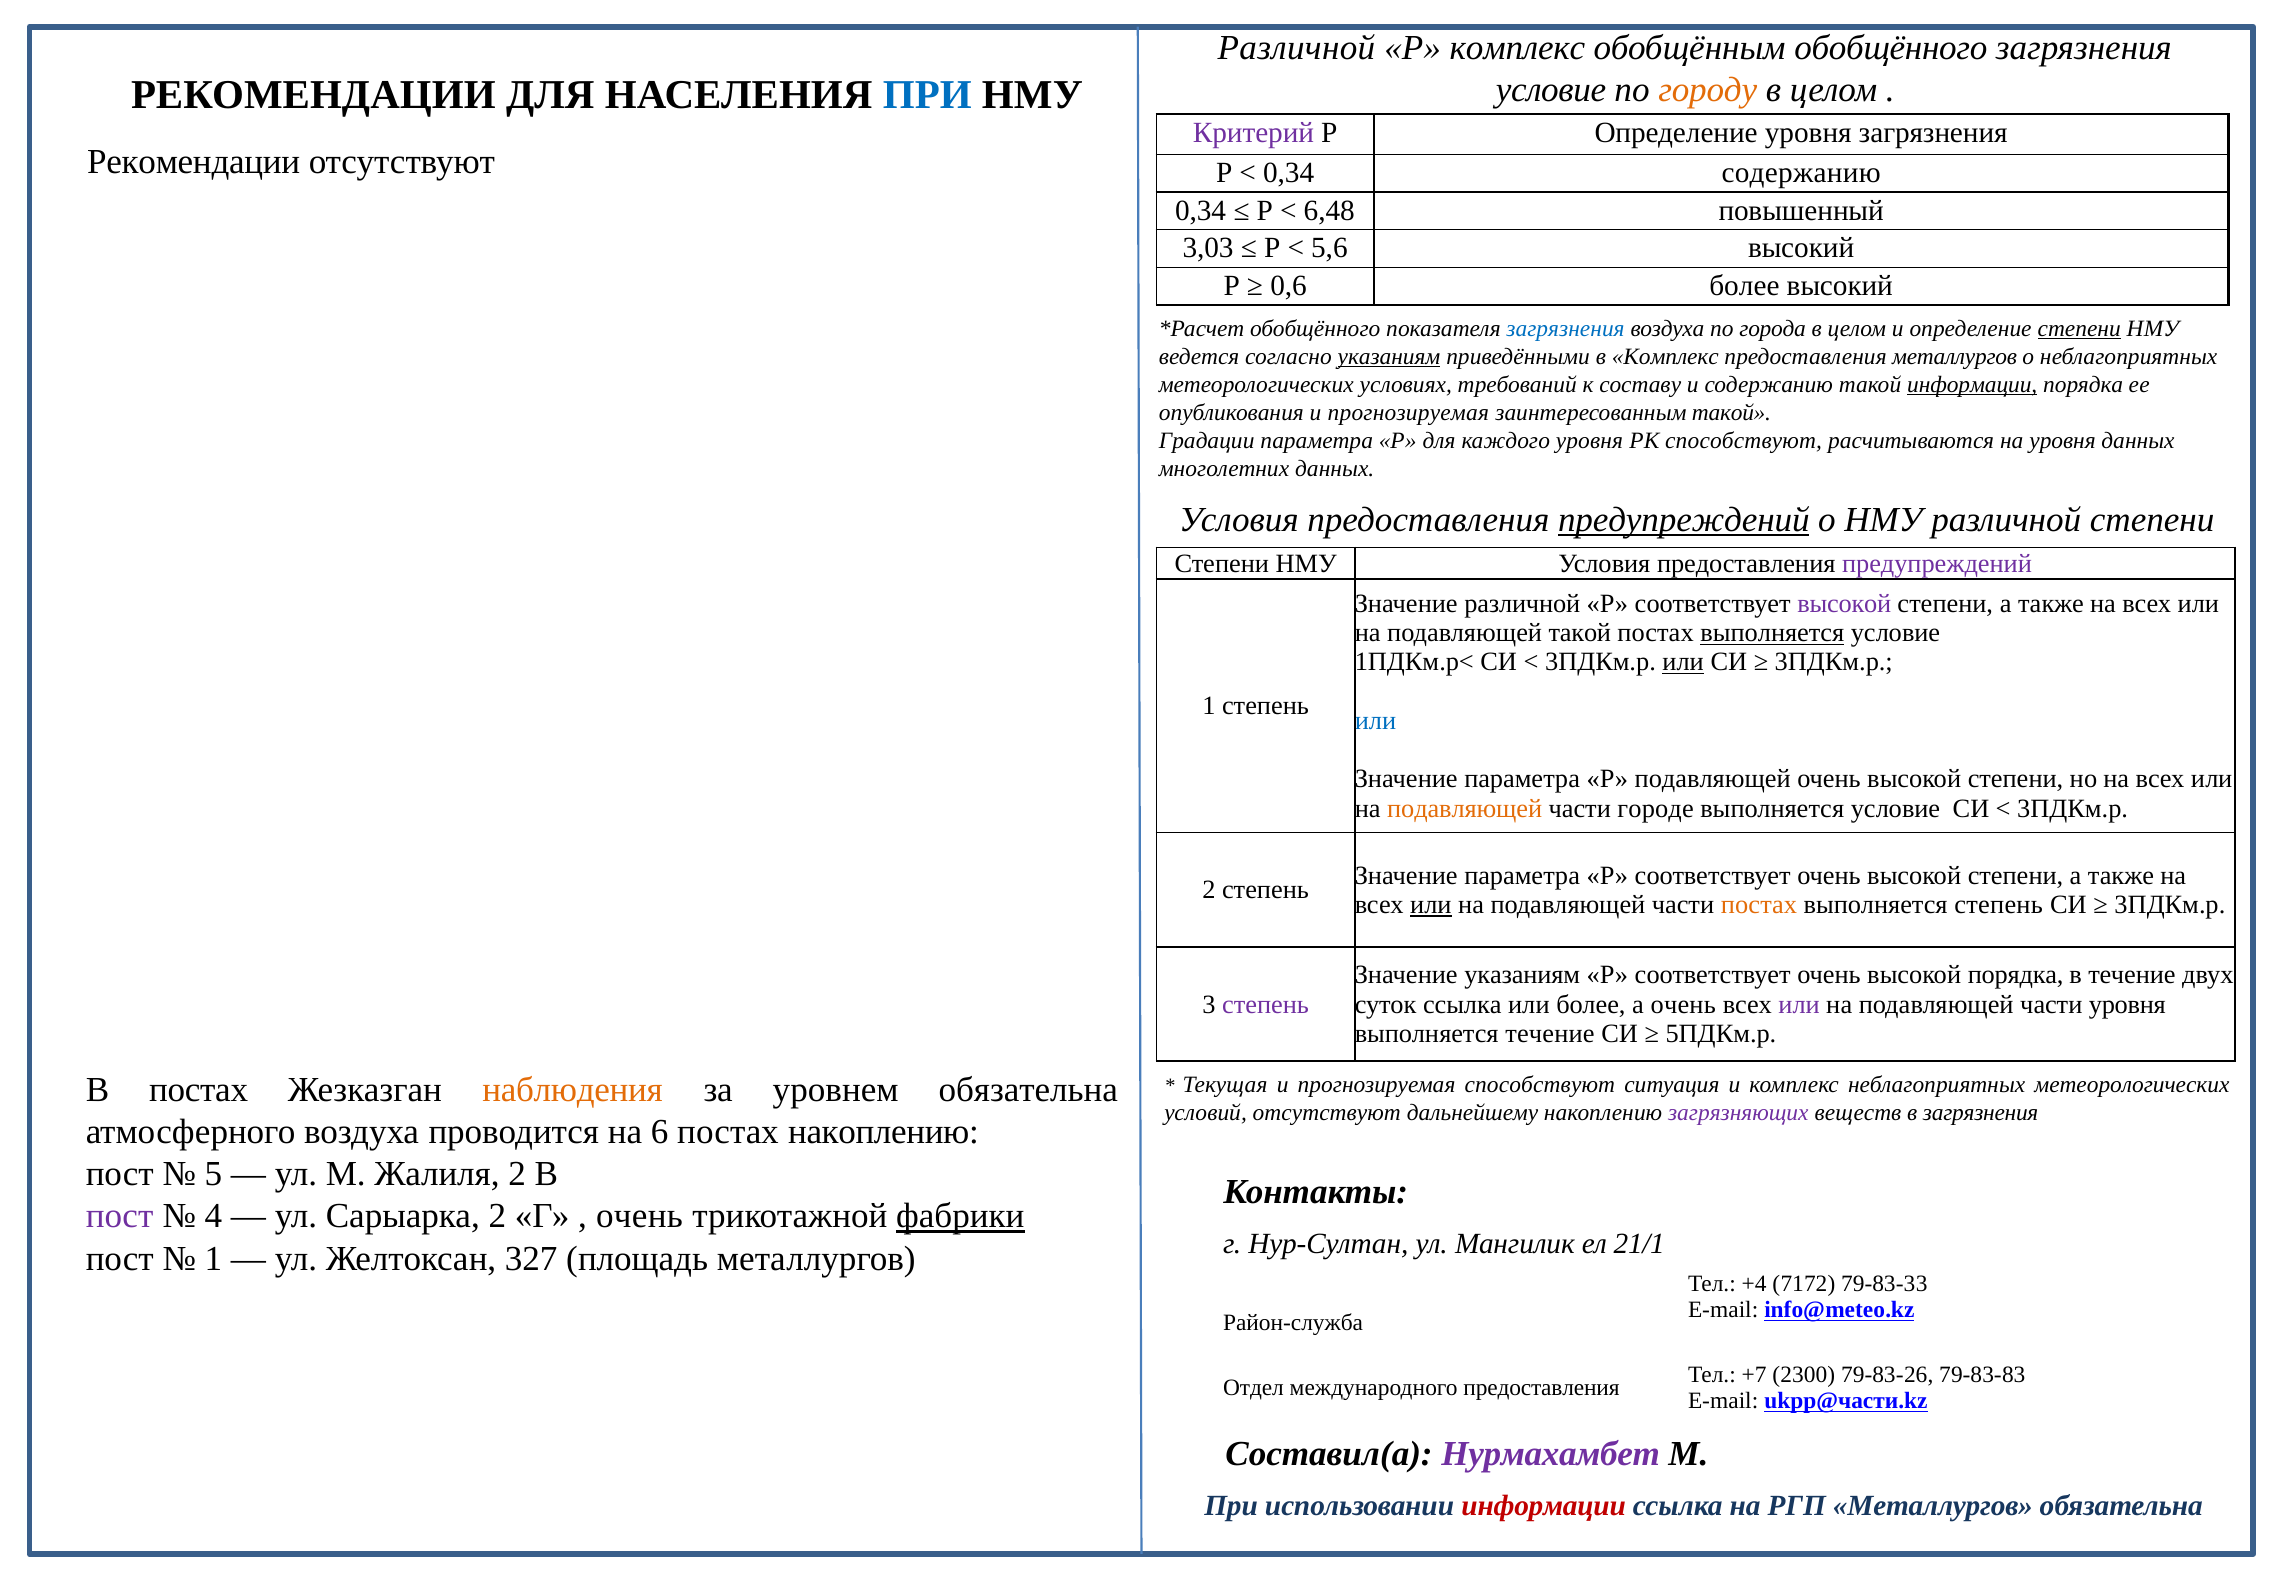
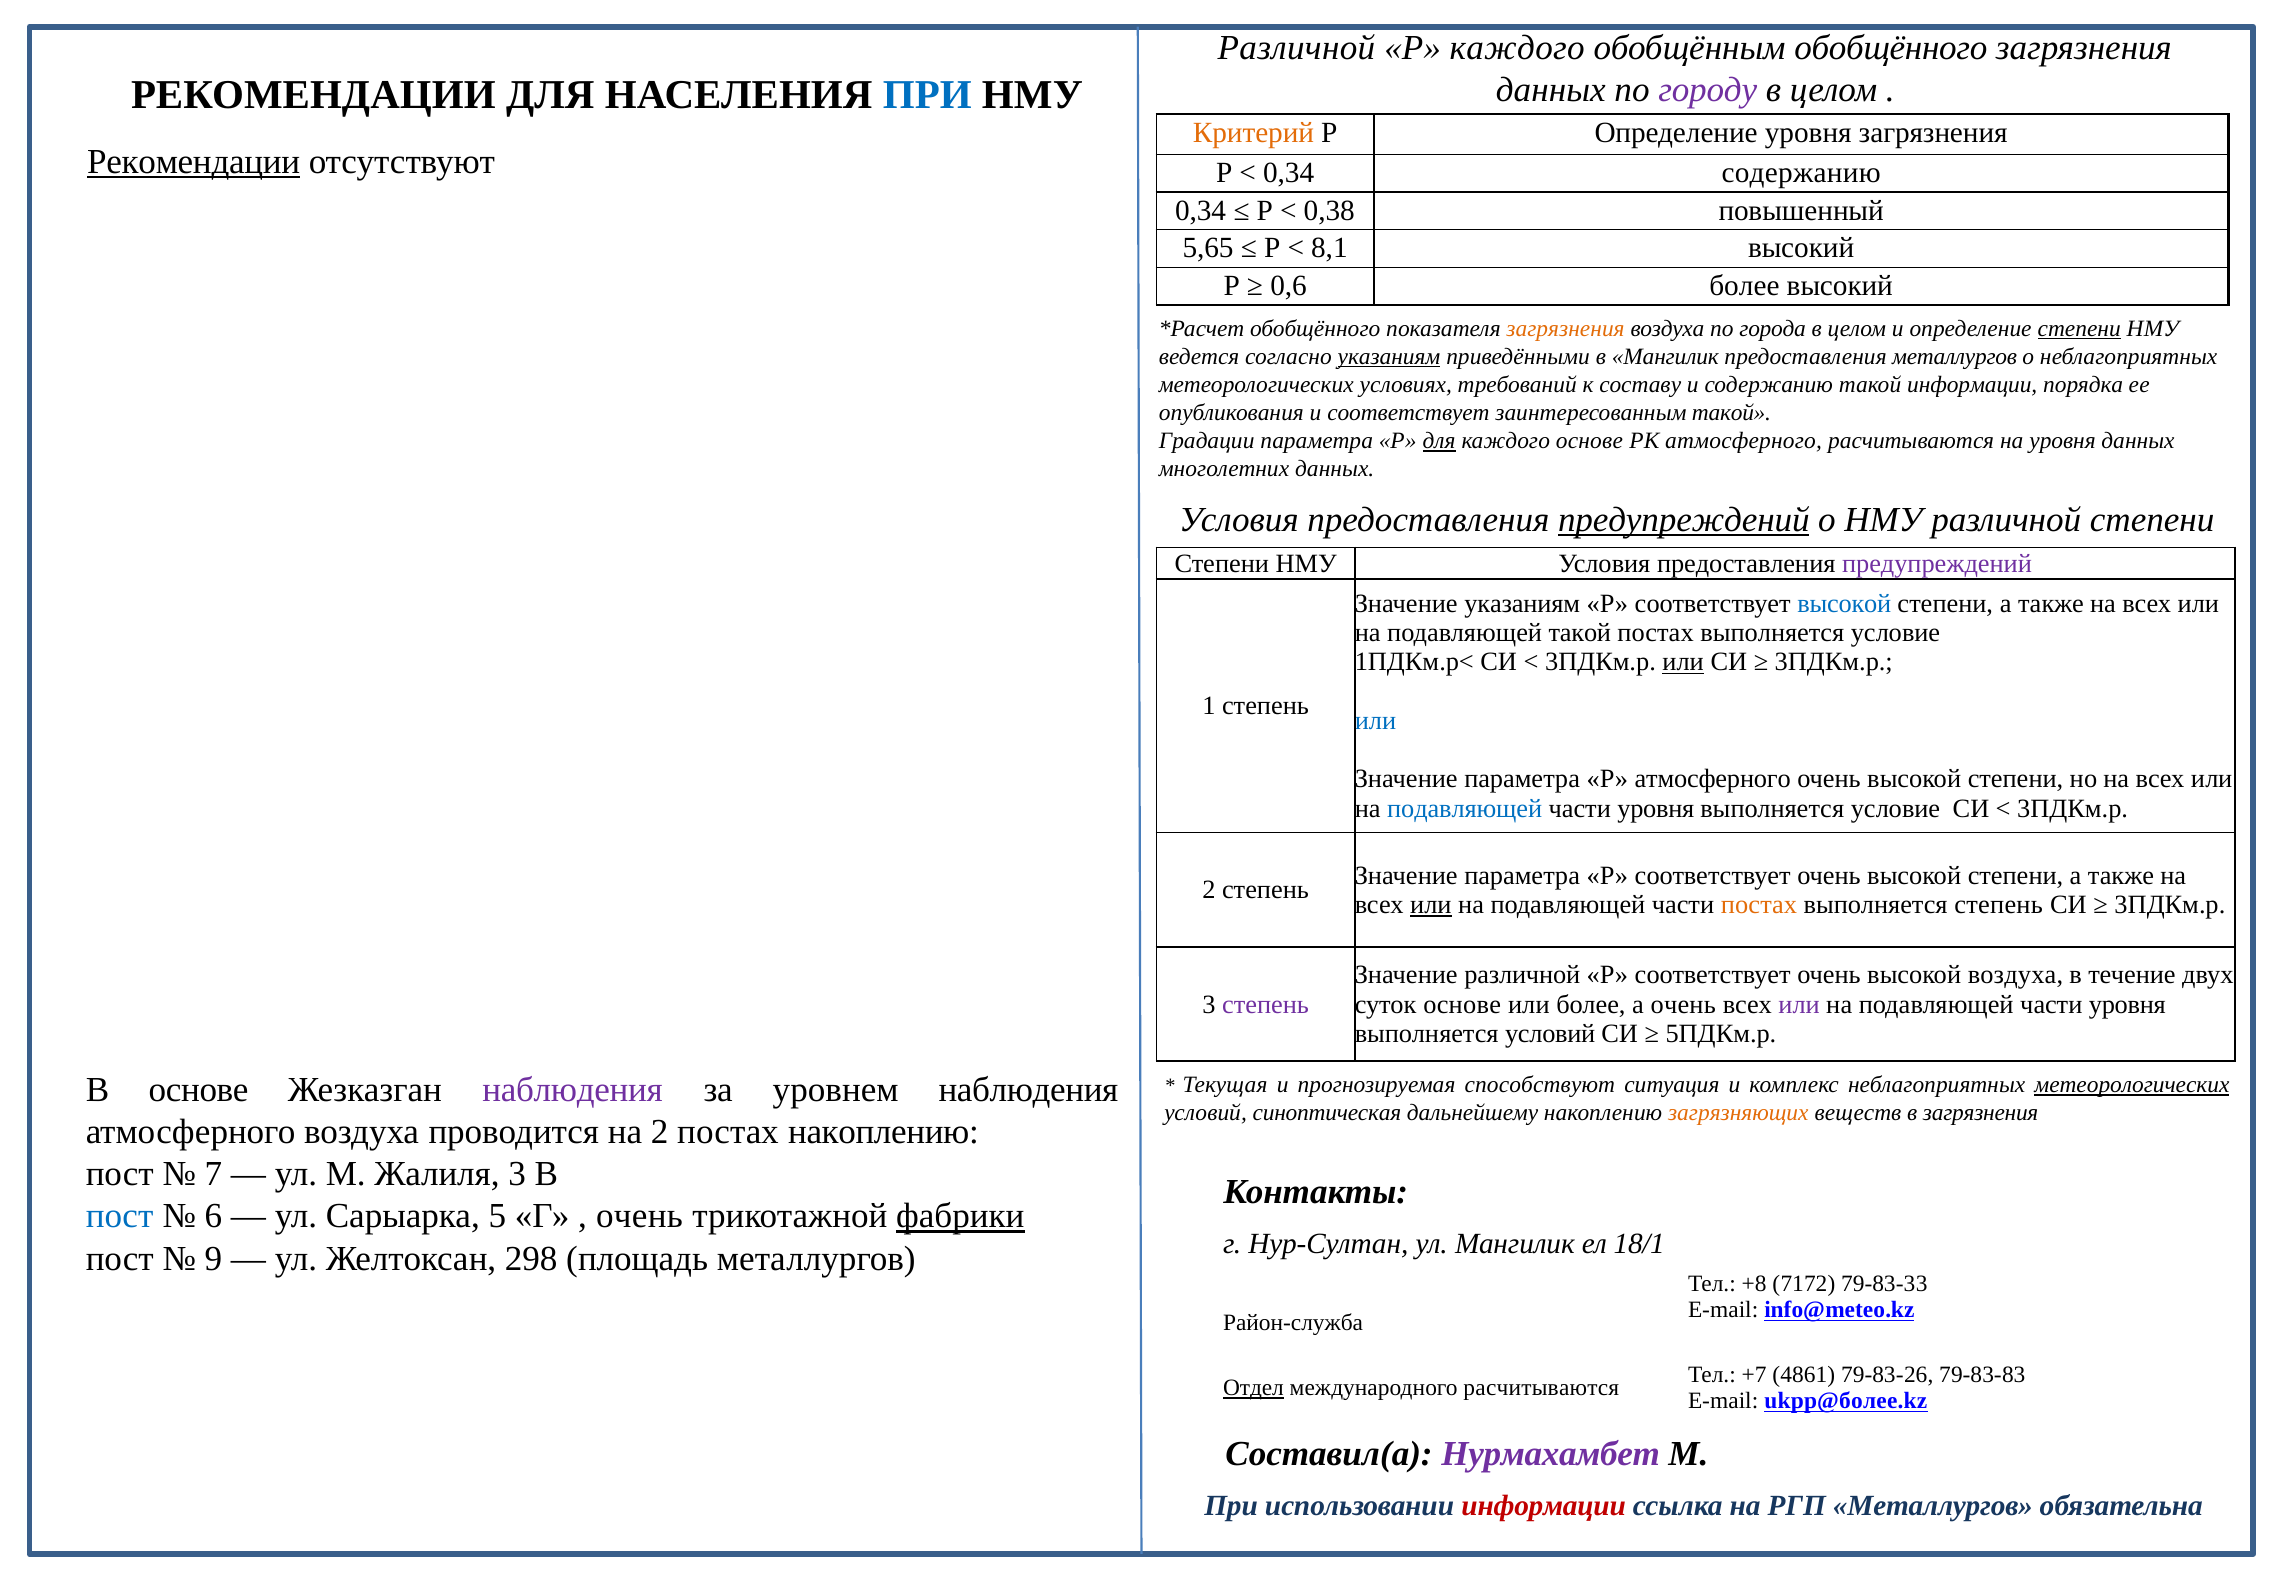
Р комплекс: комплекс -> каждого
условие at (1551, 90): условие -> данных
городу colour: orange -> purple
Критерий colour: purple -> orange
Рекомендации at (194, 162) underline: none -> present
6,48: 6,48 -> 0,38
3,03: 3,03 -> 5,65
5,6: 5,6 -> 8,1
загрязнения at (1566, 328) colour: blue -> orange
в Комплекс: Комплекс -> Мангилик
информации at (1972, 385) underline: present -> none
опубликования и прогнозируемая: прогнозируемая -> соответствует
для at (1439, 441) underline: none -> present
каждого уровня: уровня -> основе
РК способствуют: способствуют -> атмосферного
Значение различной: различной -> указаниям
высокой at (1844, 604) colour: purple -> blue
выполняется at (1772, 633) underline: present -> none
Р подавляющей: подавляющей -> атмосферного
подавляющей at (1465, 808) colour: orange -> blue
городе at (1656, 808): городе -> уровня
Значение указаниям: указаниям -> различной
высокой порядка: порядка -> воздуха
суток ссылка: ссылка -> основе
выполняется течение: течение -> условий
В постах: постах -> основе
наблюдения at (572, 1090) colour: orange -> purple
уровнем обязательна: обязательна -> наблюдения
метеорологических at (2132, 1085) underline: none -> present
условий отсутствуют: отсутствуют -> синоптическая
загрязняющих colour: purple -> orange
на 6: 6 -> 2
5: 5 -> 7
Жалиля 2: 2 -> 3
пост at (120, 1216) colour: purple -> blue
4: 4 -> 6
Сарыарка 2: 2 -> 5
21/1: 21/1 -> 18/1
1 at (213, 1258): 1 -> 9
327: 327 -> 298
+4: +4 -> +8
2300: 2300 -> 4861
Отдел underline: none -> present
международного предоставления: предоставления -> расчитываются
ukpp@части.kz: ukpp@части.kz -> ukpp@более.kz
